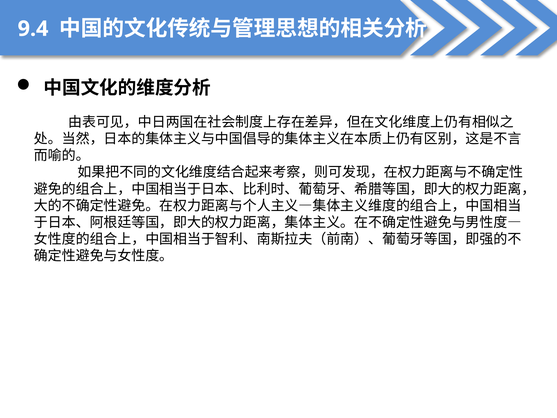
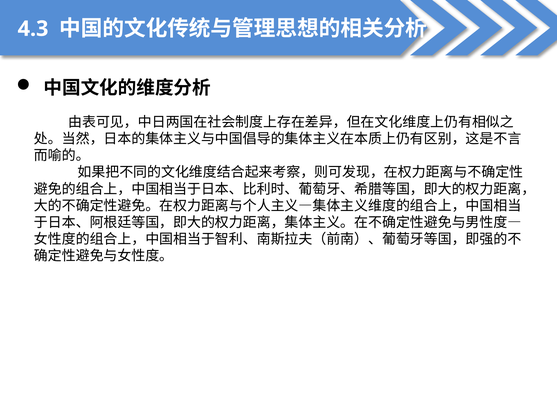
9.4: 9.4 -> 4.3
